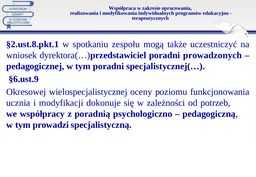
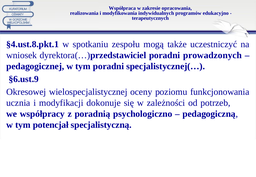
§2.ust.8.pkt.1: §2.ust.8.pkt.1 -> §4.ust.8.pkt.1
prowadzi: prowadzi -> potencjał
